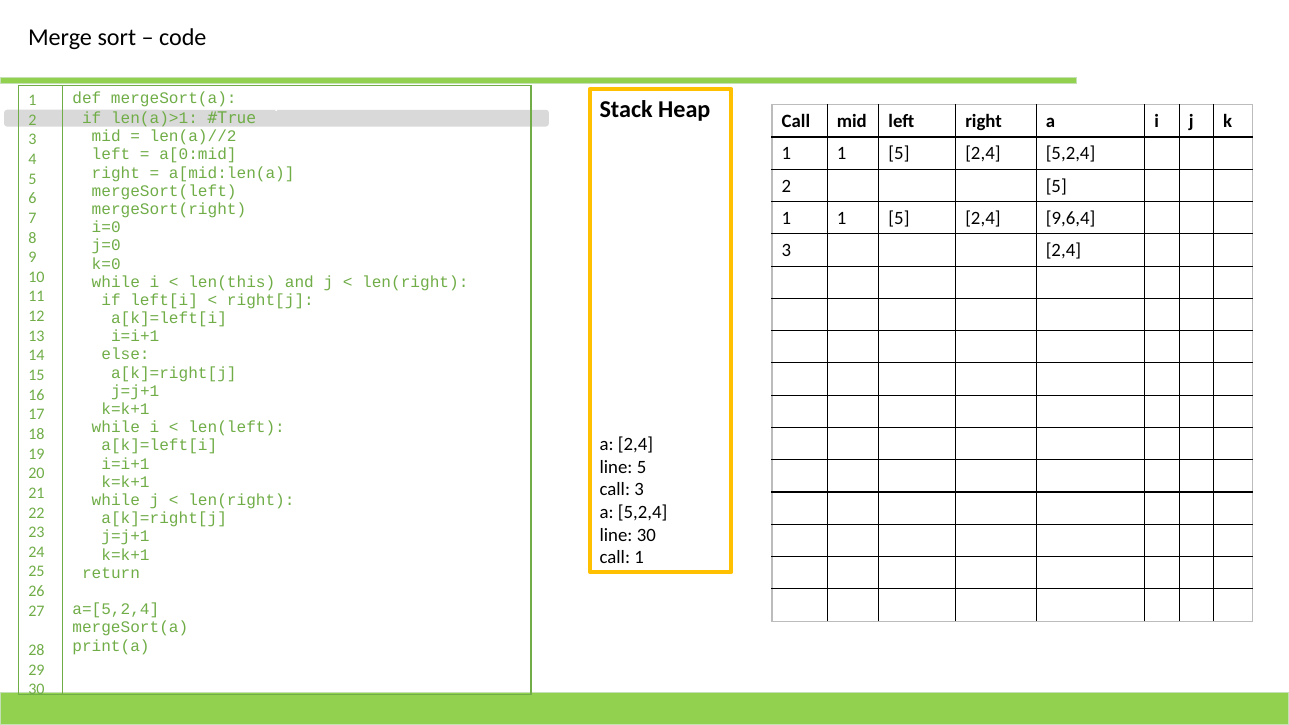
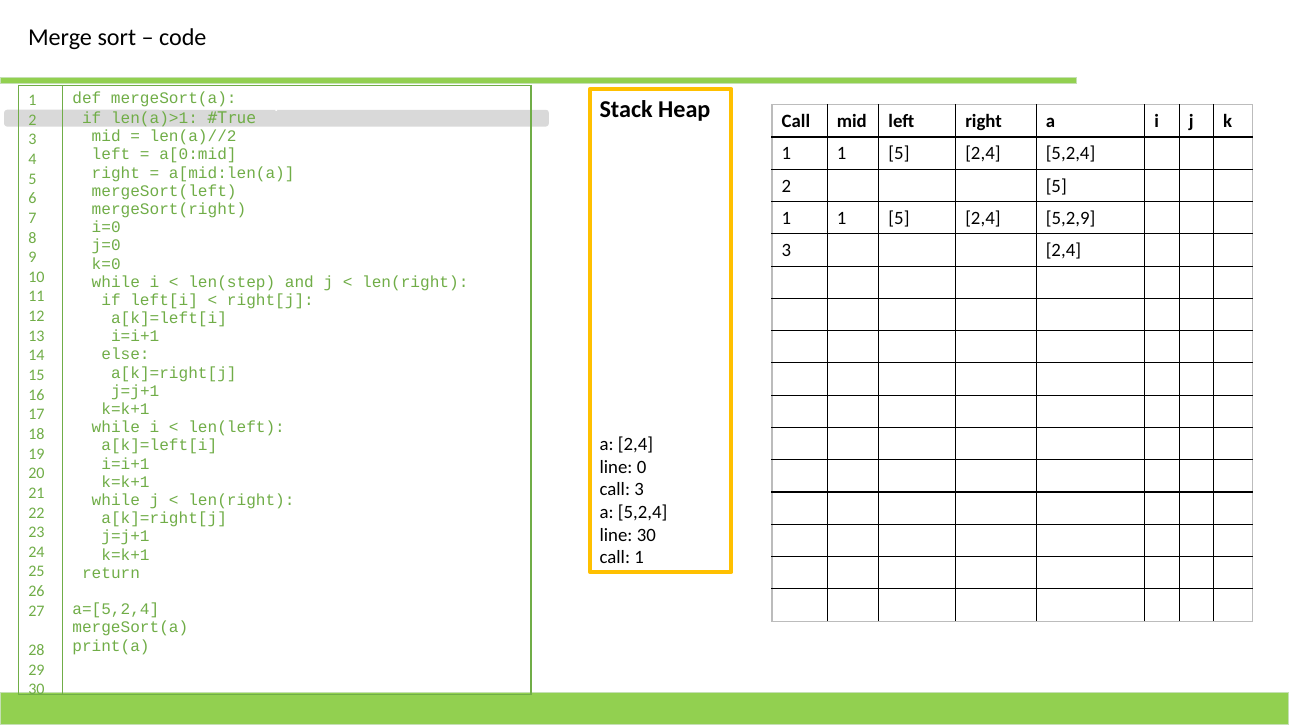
9,6,4: 9,6,4 -> 5,2,9
len(this: len(this -> len(step
line 5: 5 -> 0
